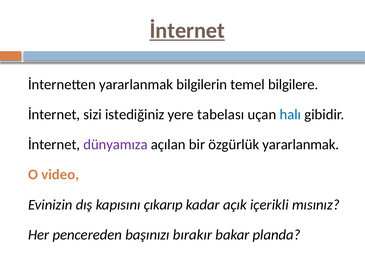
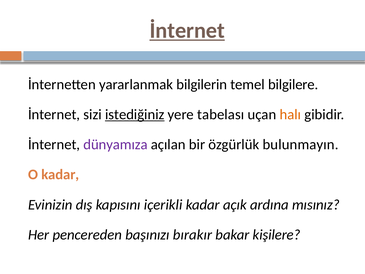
istediğiniz underline: none -> present
halı colour: blue -> orange
özgürlük yararlanmak: yararlanmak -> bulunmayın
O video: video -> kadar
çıkarıp: çıkarıp -> içerikli
içerikli: içerikli -> ardına
planda: planda -> kişilere
